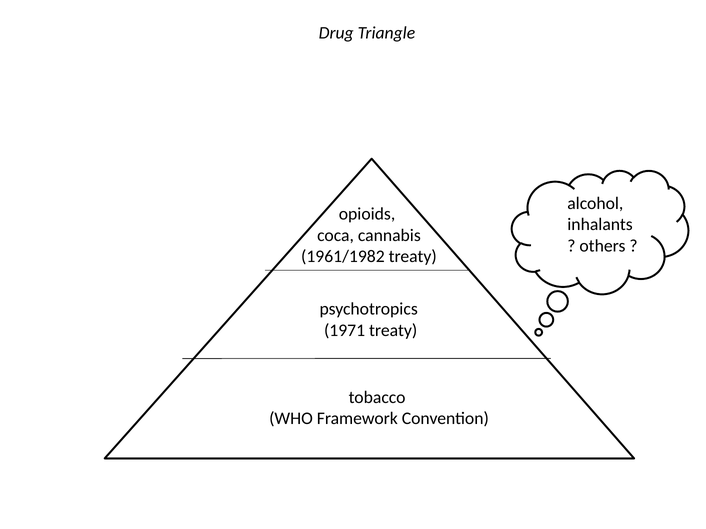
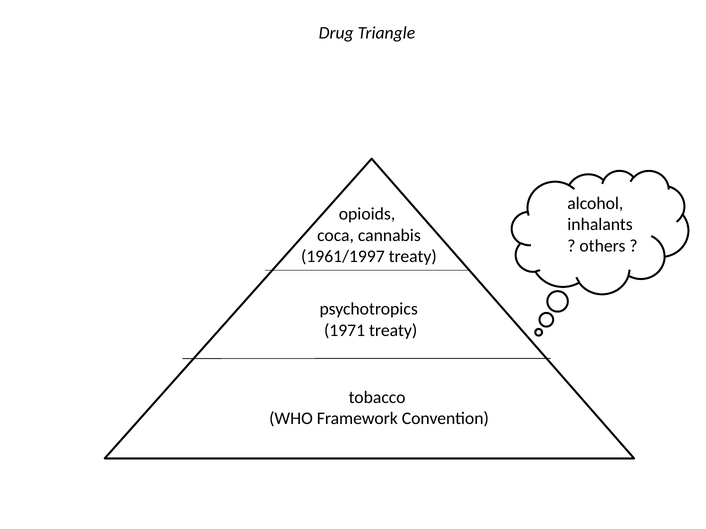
1961/1982: 1961/1982 -> 1961/1997
